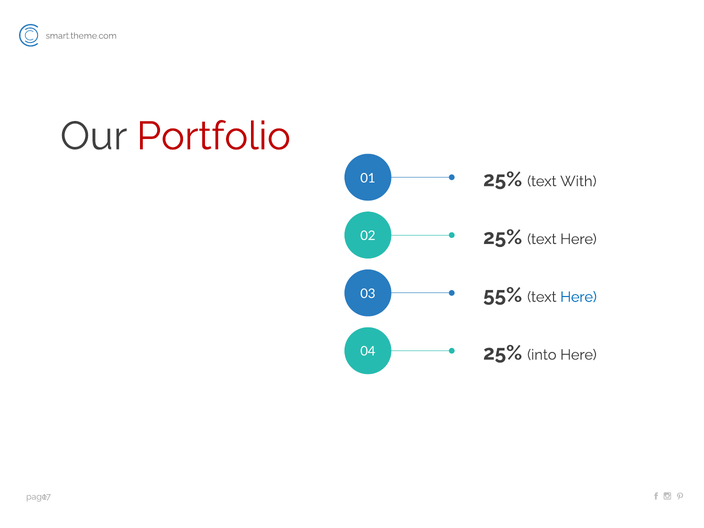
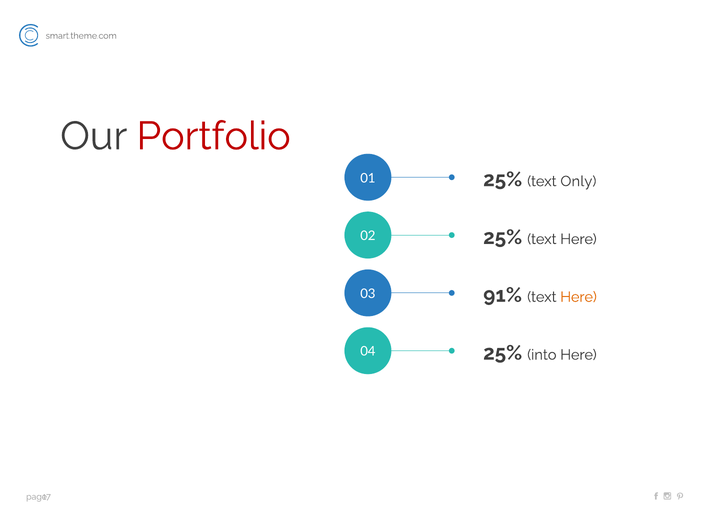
With: With -> Only
55%: 55% -> 91%
Here at (579, 297) colour: blue -> orange
